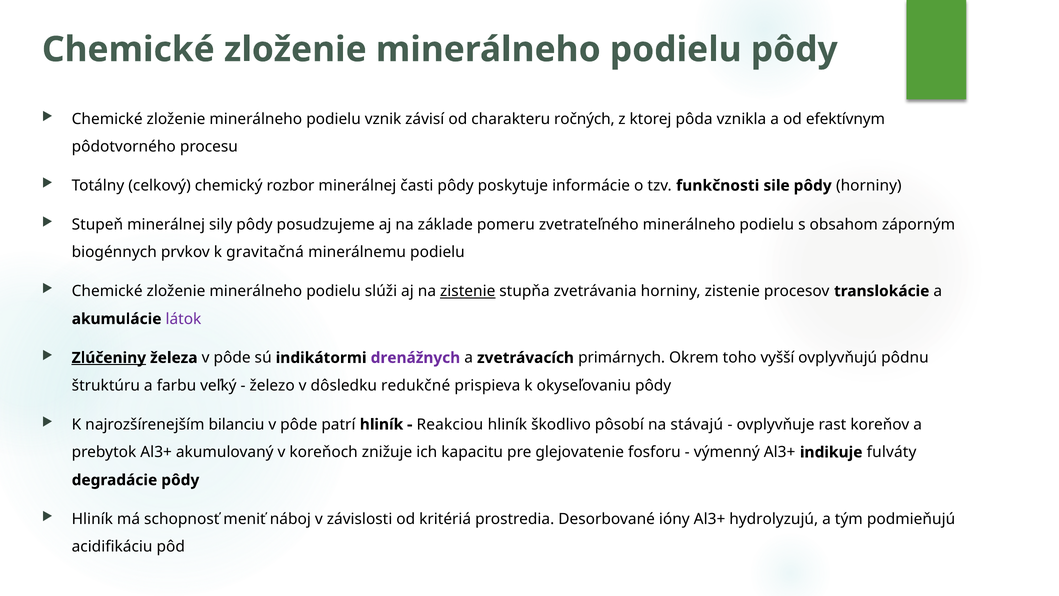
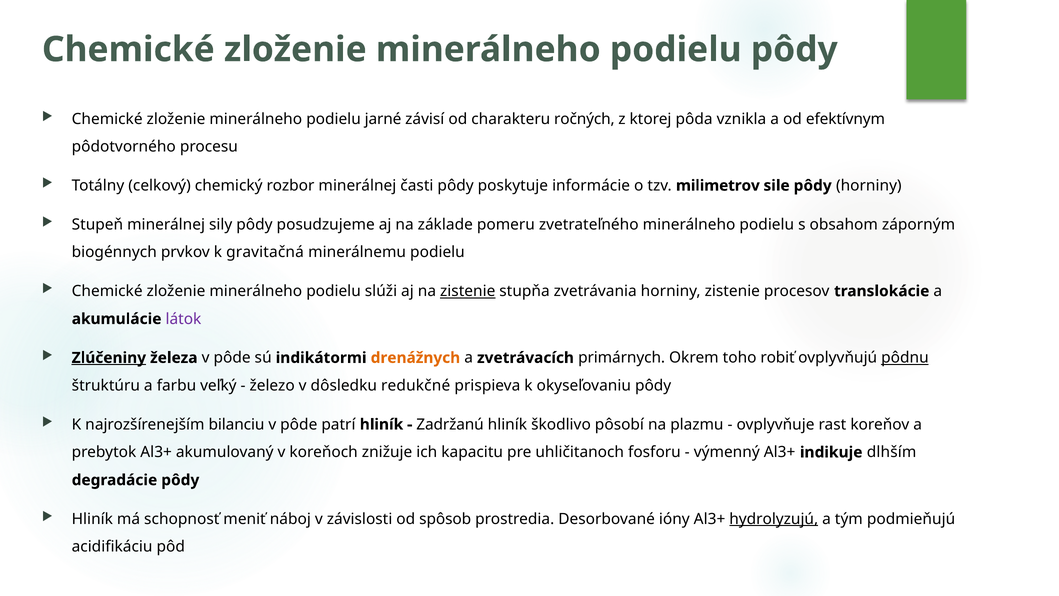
vznik: vznik -> jarné
funkčnosti: funkčnosti -> milimetrov
drenážnych colour: purple -> orange
vyšší: vyšší -> robiť
pôdnu underline: none -> present
Reakciou: Reakciou -> Zadržanú
stávajú: stávajú -> plazmu
glejovatenie: glejovatenie -> uhličitanoch
fulváty: fulváty -> dlhším
kritériá: kritériá -> spôsob
hydrolyzujú underline: none -> present
